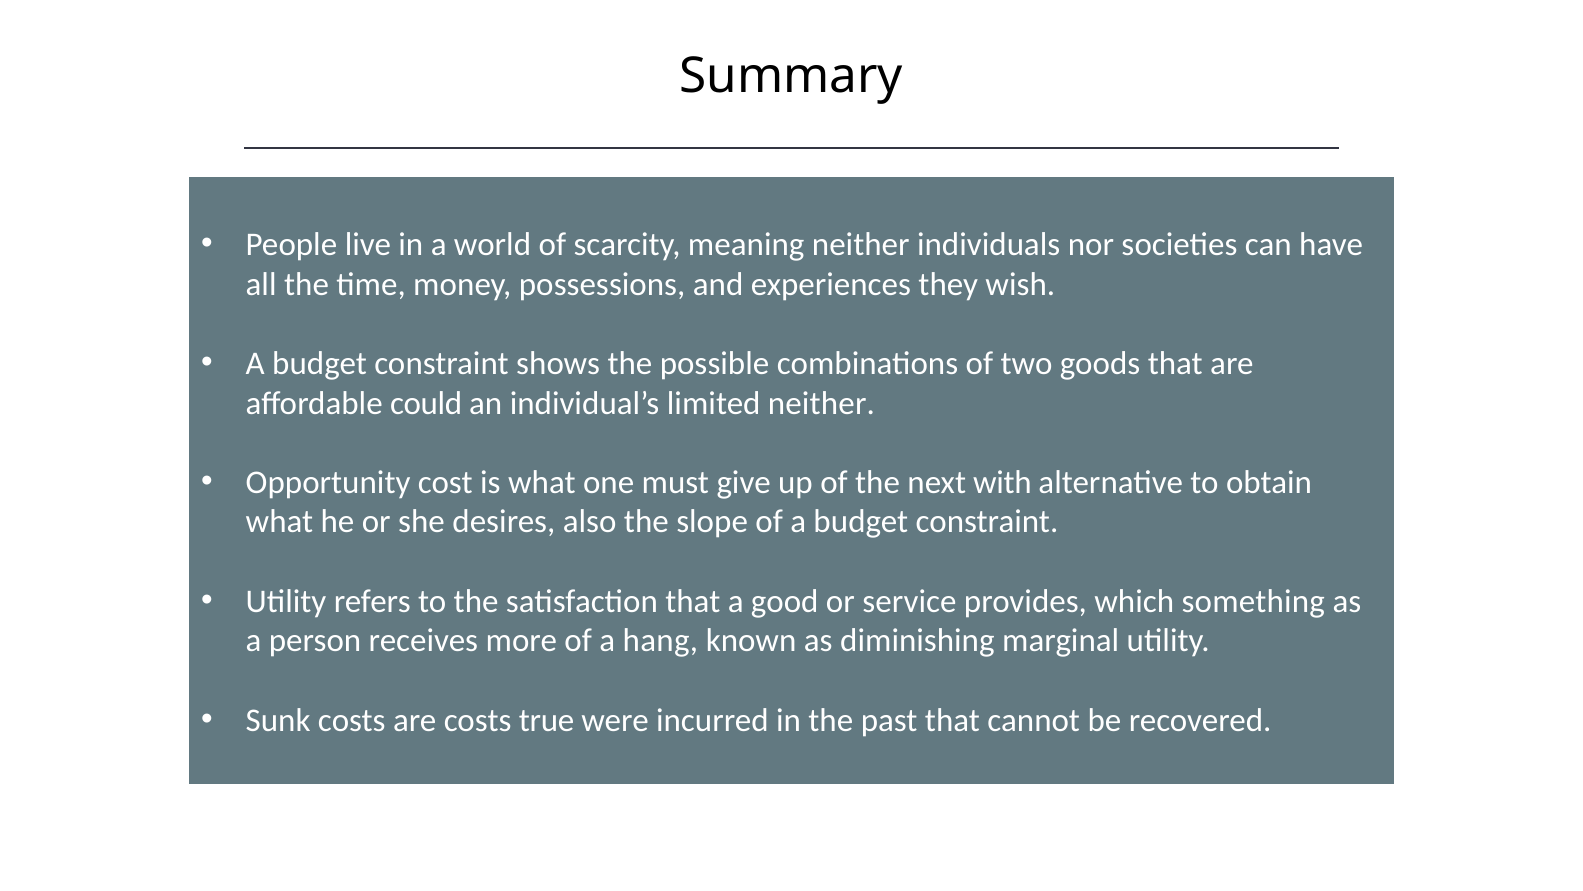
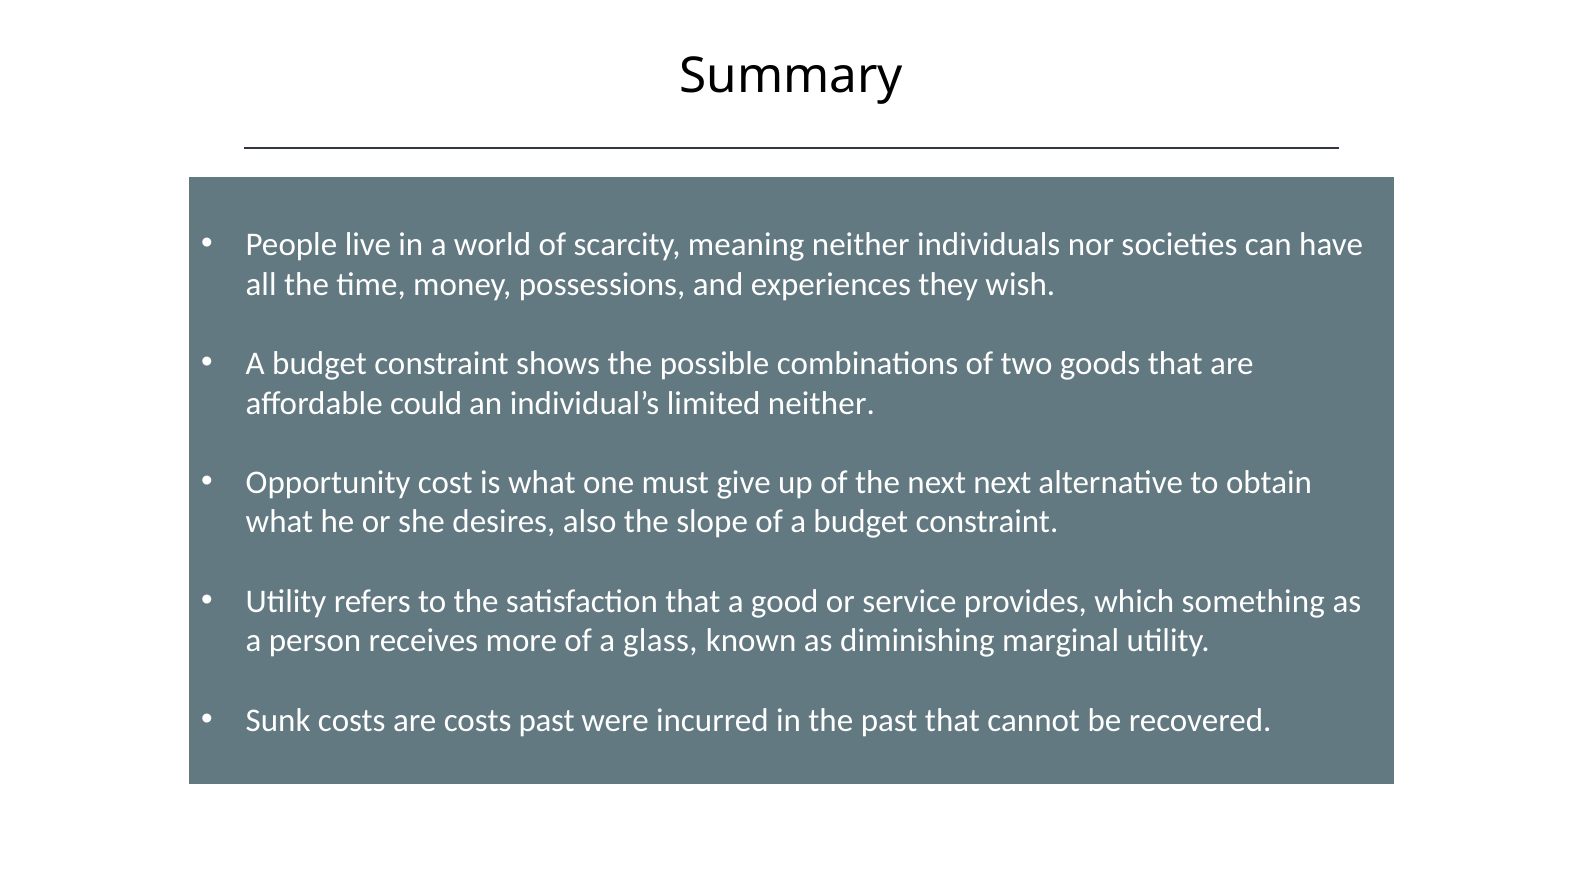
next with: with -> next
hang: hang -> glass
costs true: true -> past
